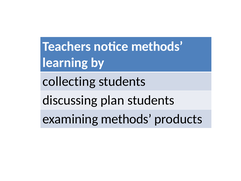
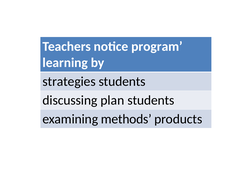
notice methods: methods -> program
collecting: collecting -> strategies
